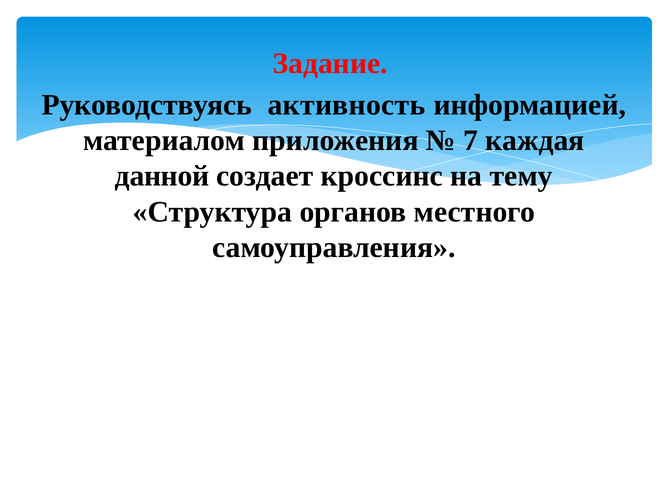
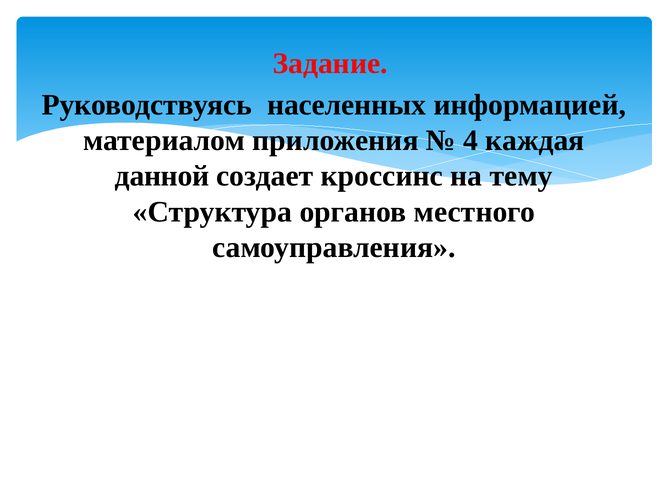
активность: активность -> населенных
7: 7 -> 4
